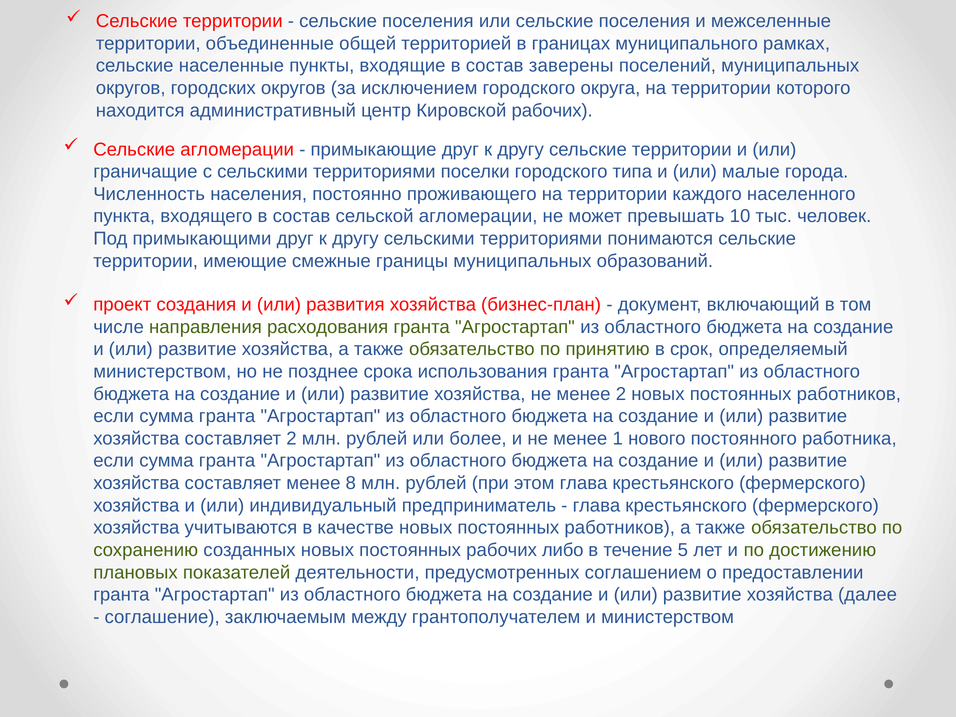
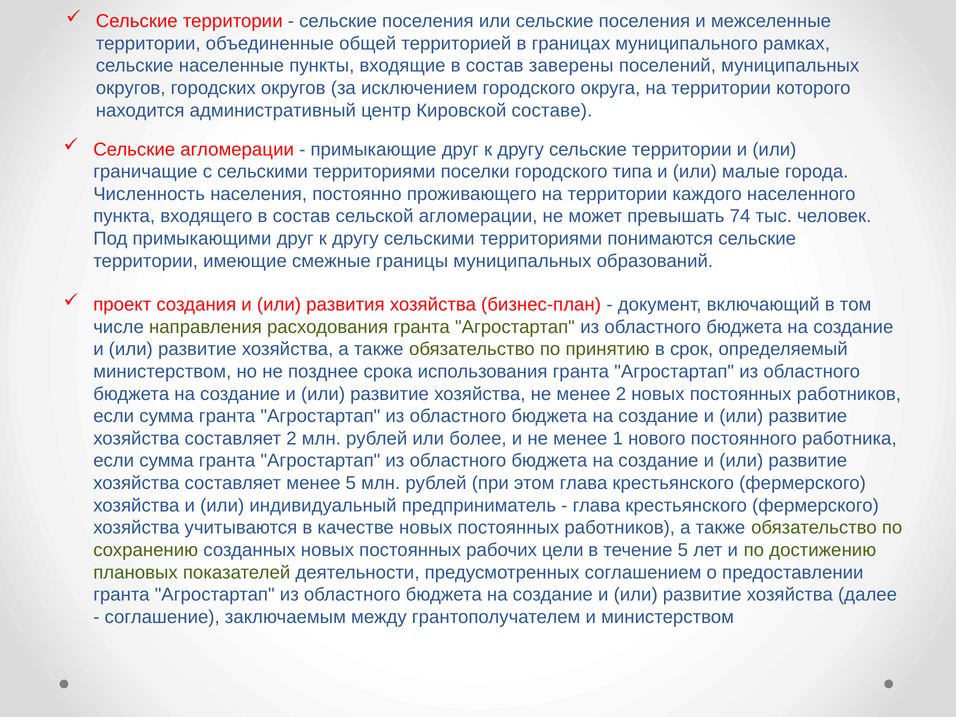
Кировской рабочих: рабочих -> составе
10: 10 -> 74
менее 8: 8 -> 5
либо: либо -> цели
